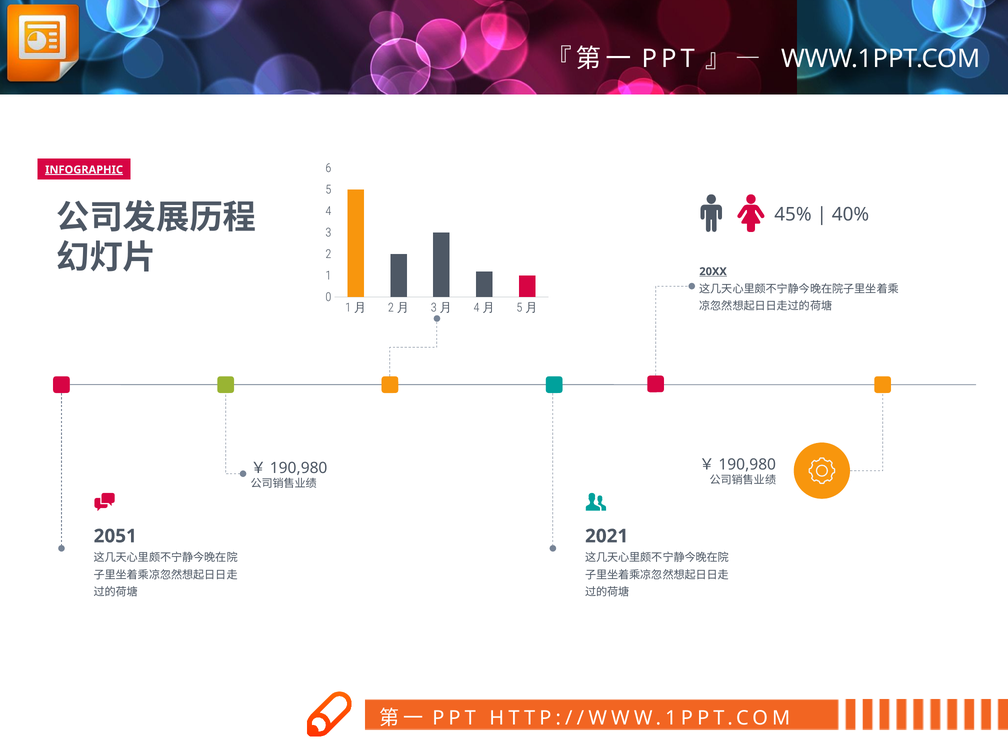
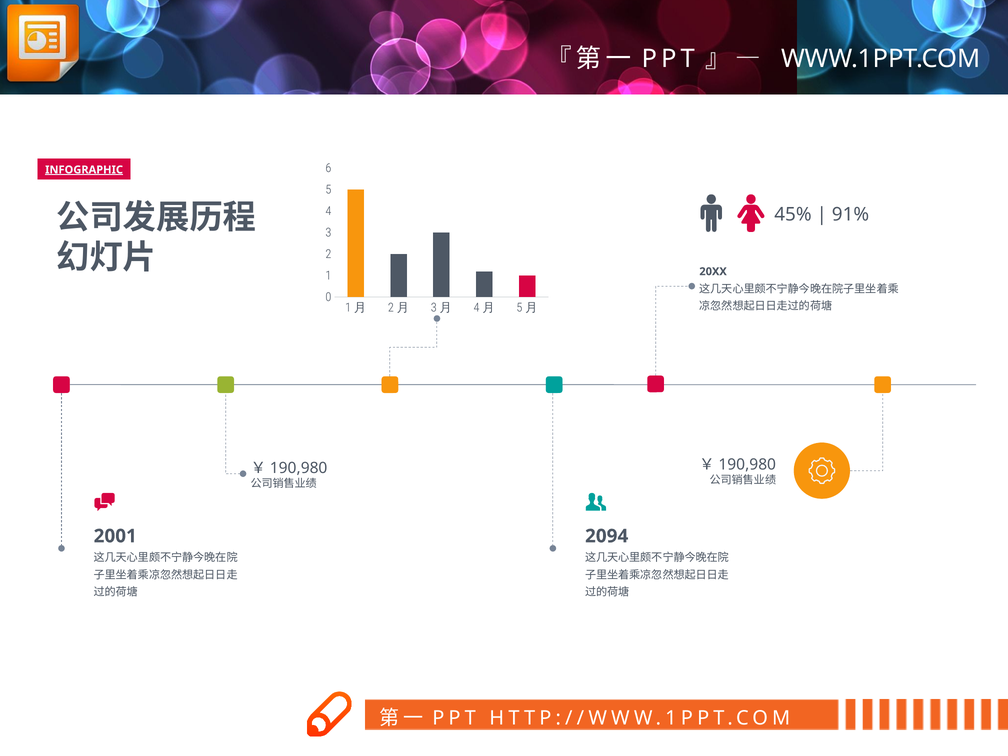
40%: 40% -> 91%
20XX underline: present -> none
2051: 2051 -> 2001
2021: 2021 -> 2094
